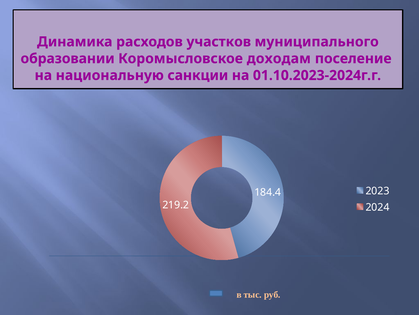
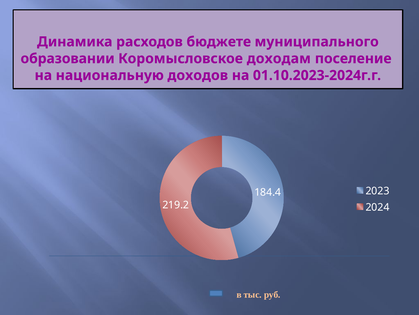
участков: участков -> бюджете
санкции: санкции -> доходов
